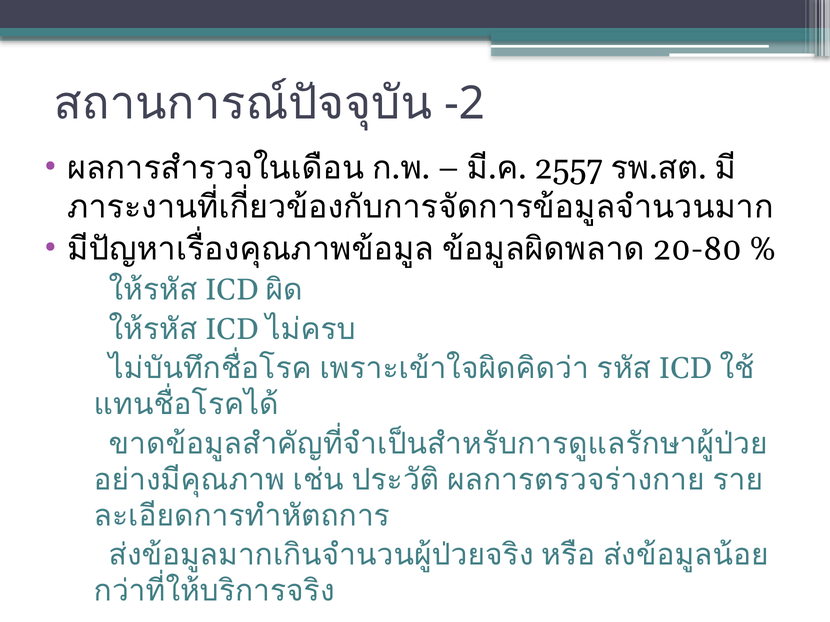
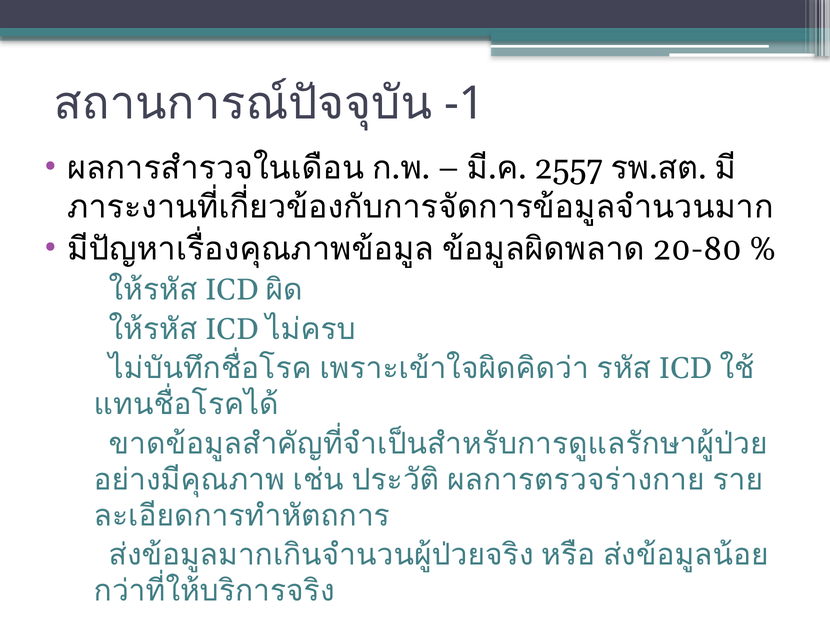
-2: -2 -> -1
